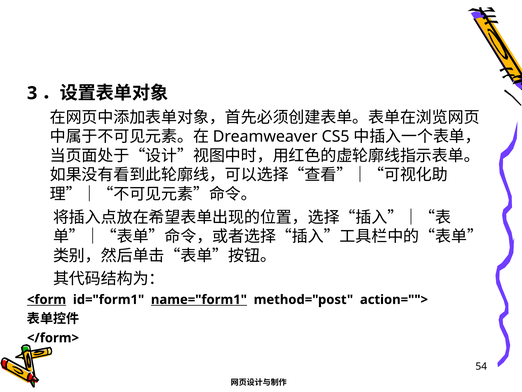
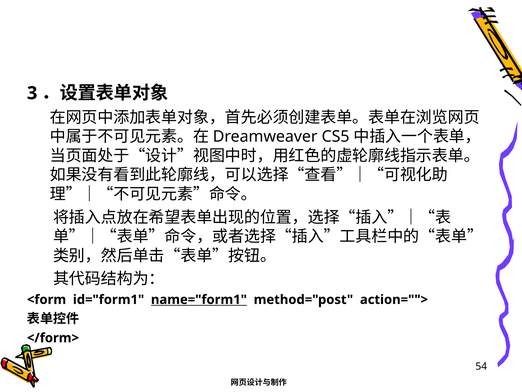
<form underline: present -> none
